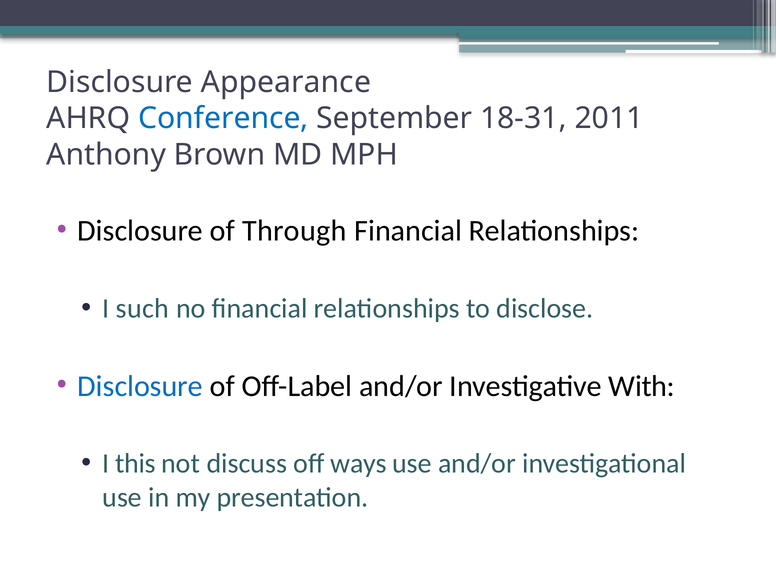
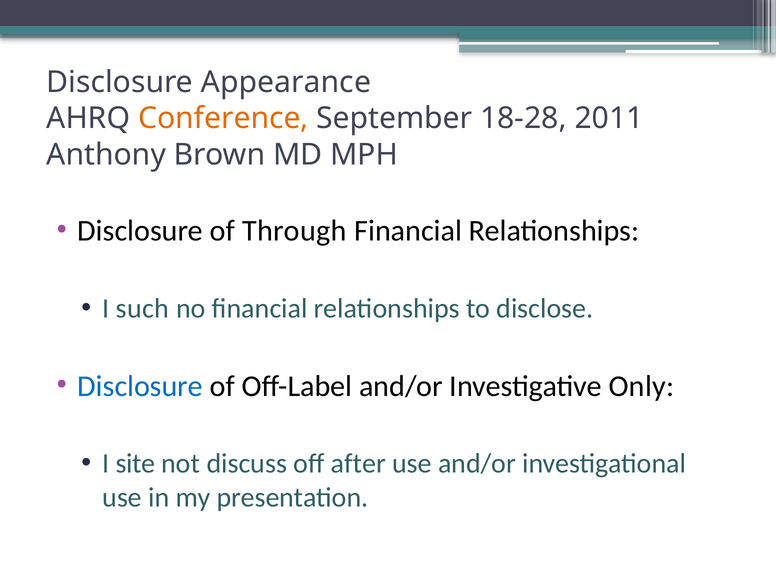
Conference colour: blue -> orange
18-31: 18-31 -> 18-28
With: With -> Only
this: this -> site
ways: ways -> after
